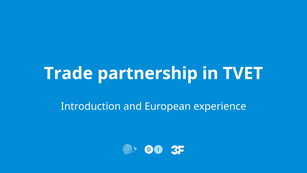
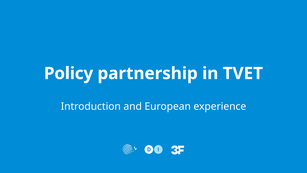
Trade: Trade -> Policy
